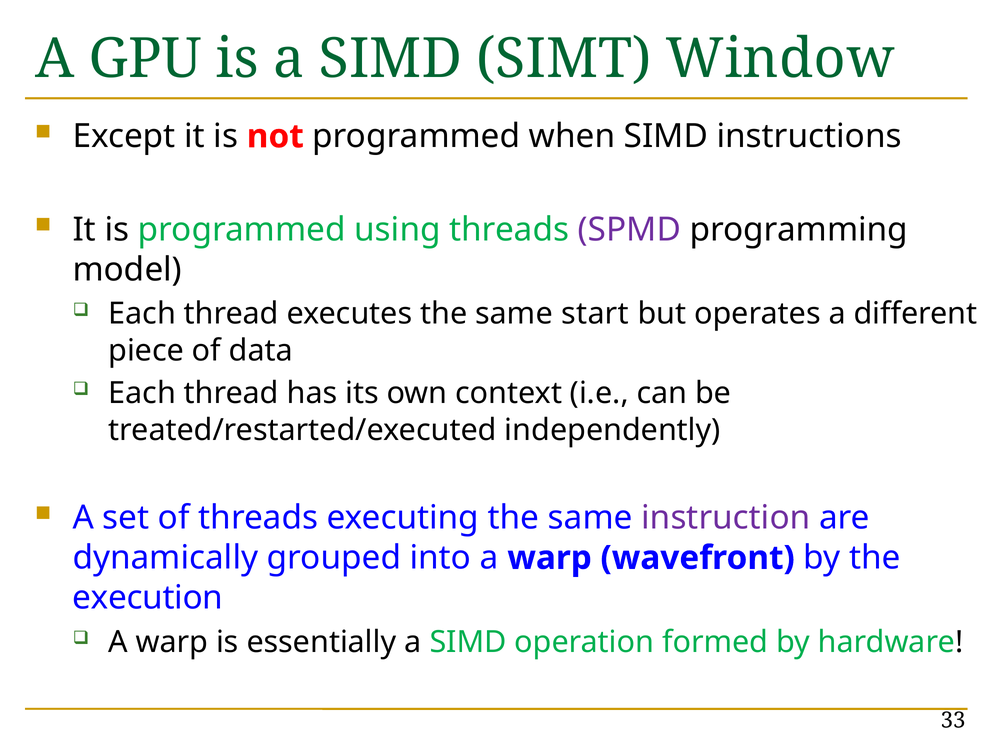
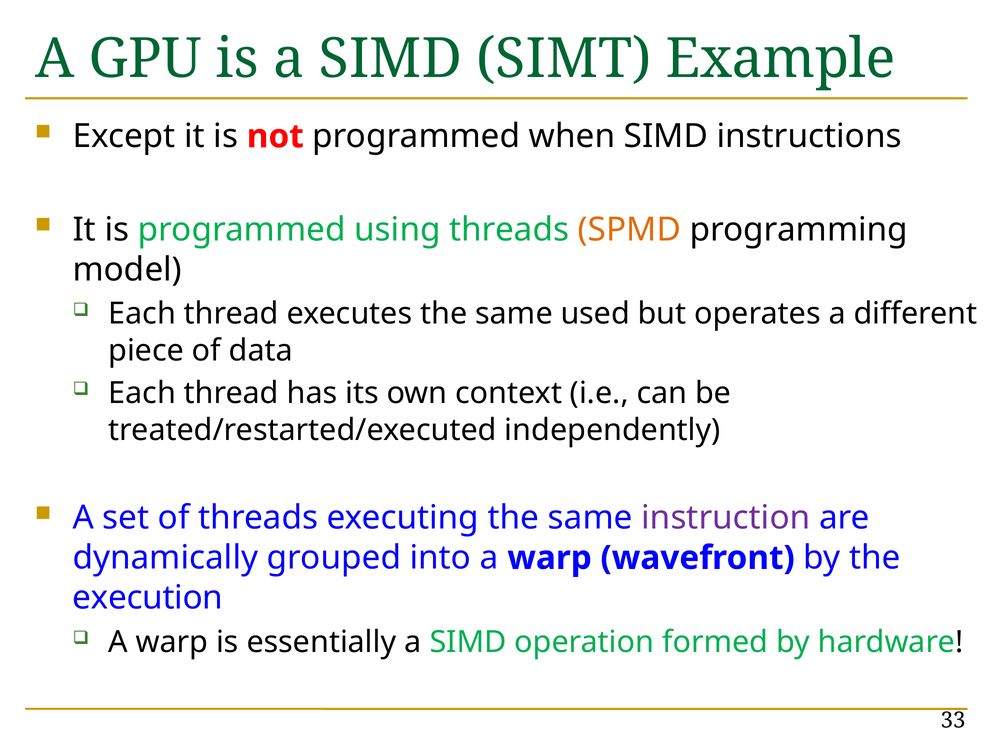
Window: Window -> Example
SPMD colour: purple -> orange
start: start -> used
